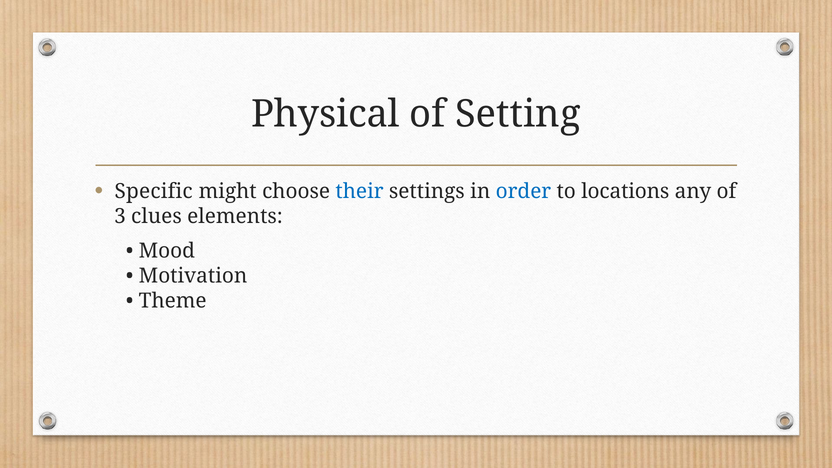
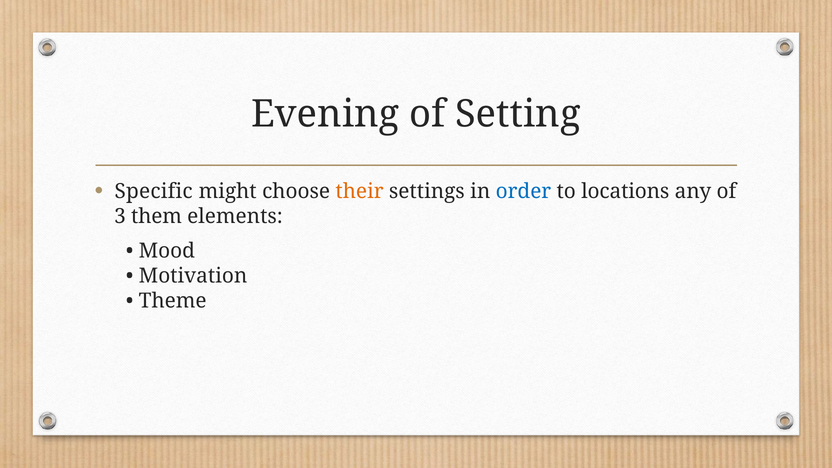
Physical: Physical -> Evening
their colour: blue -> orange
clues: clues -> them
